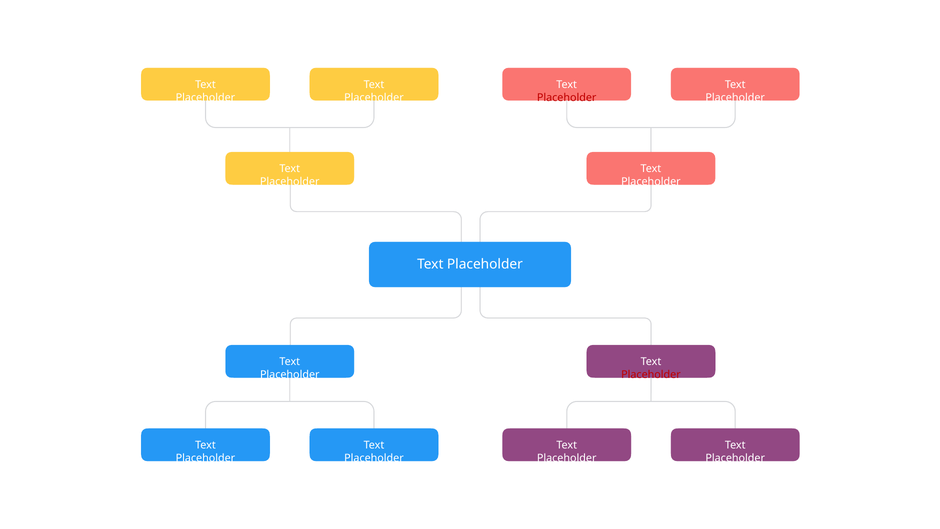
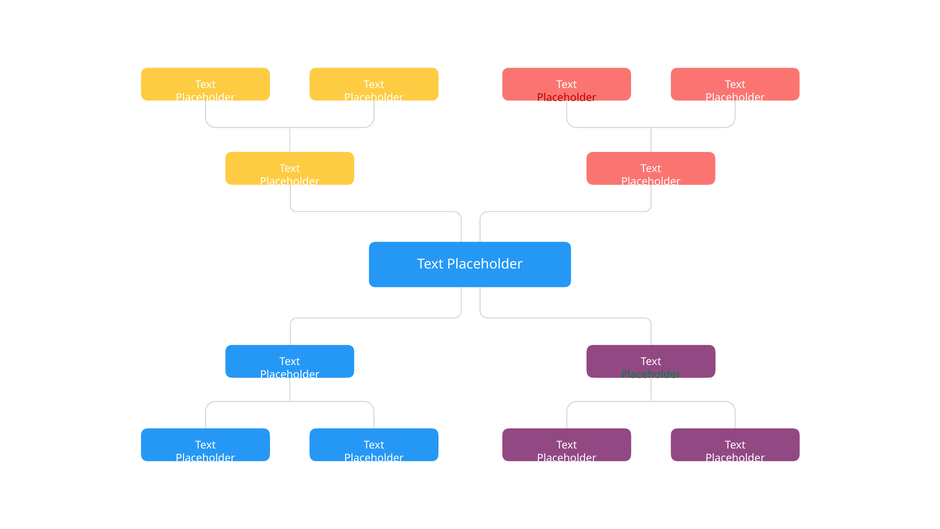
Placeholder at (651, 374) colour: red -> green
